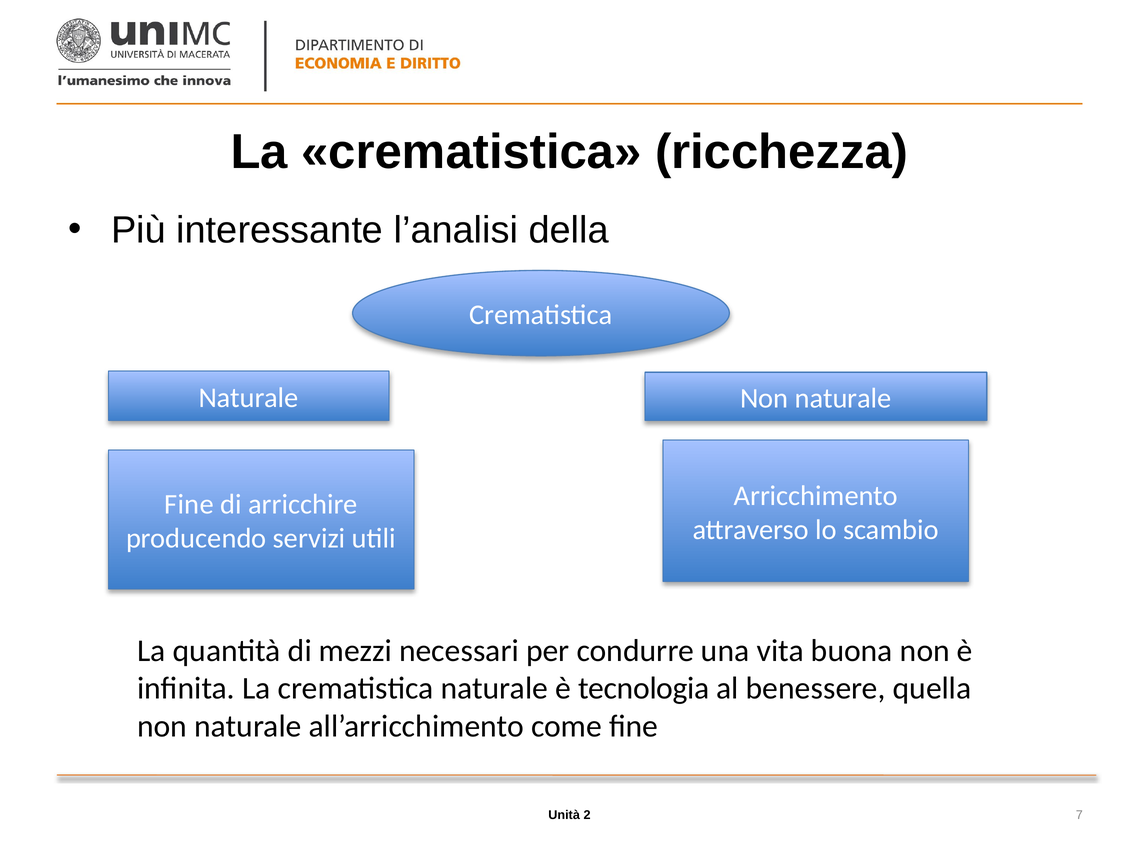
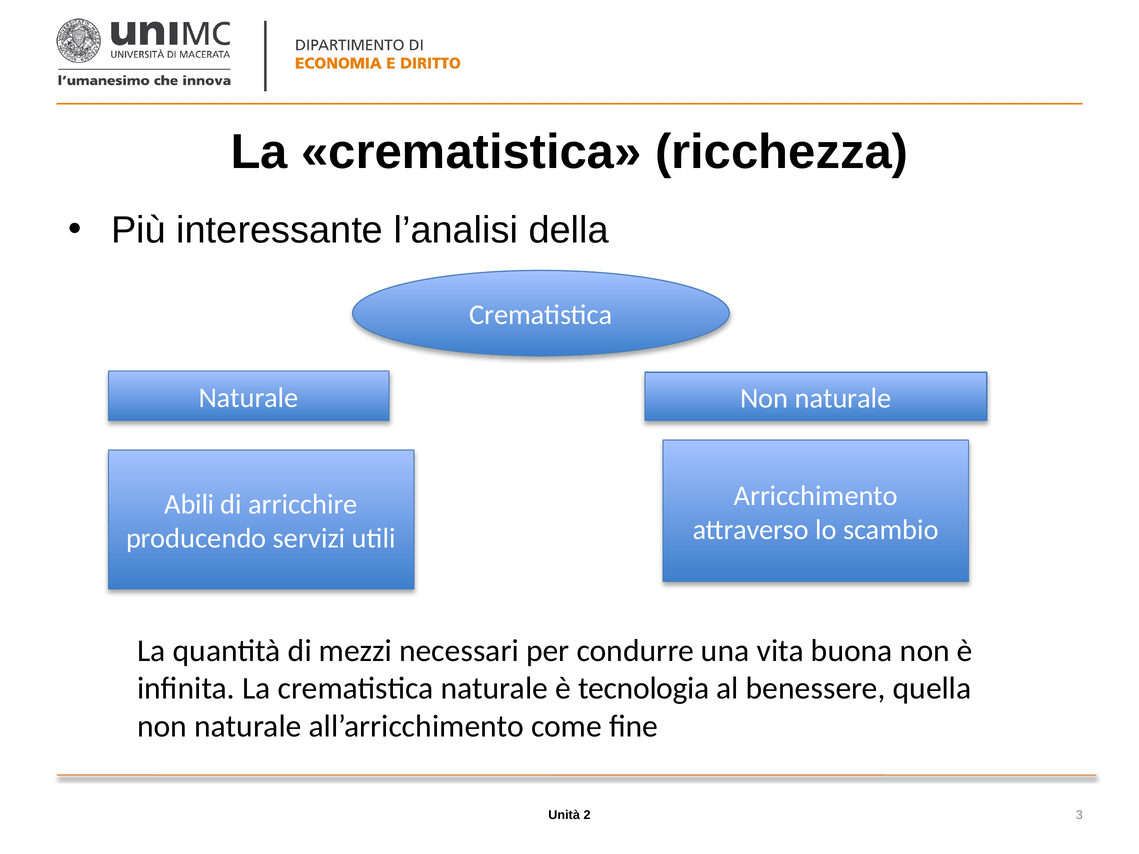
Fine at (189, 504): Fine -> Abili
7: 7 -> 3
